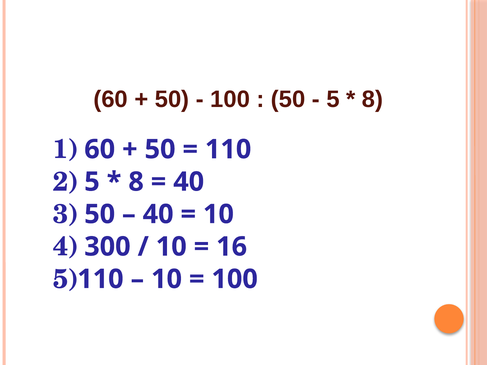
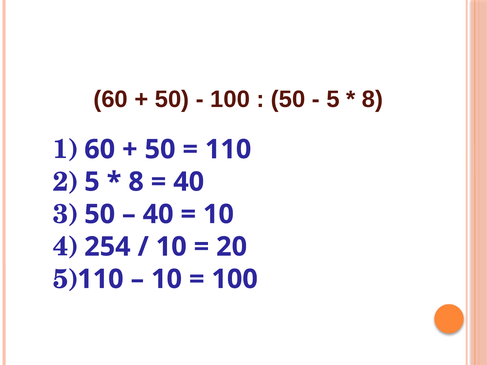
300: 300 -> 254
16: 16 -> 20
